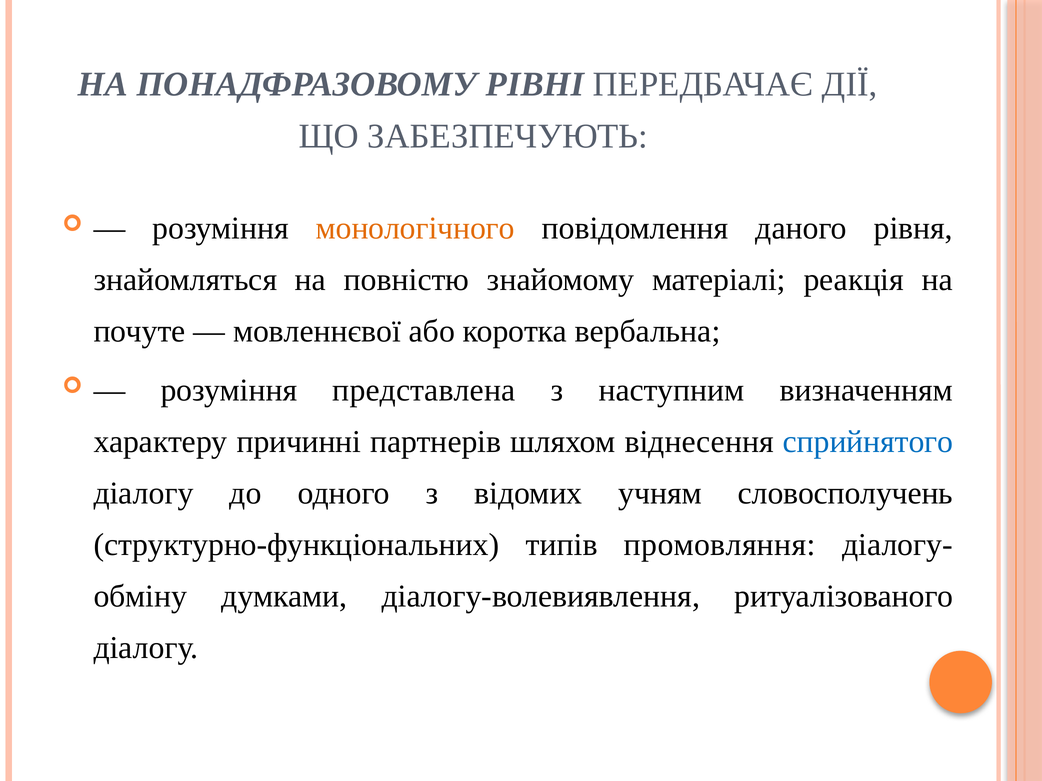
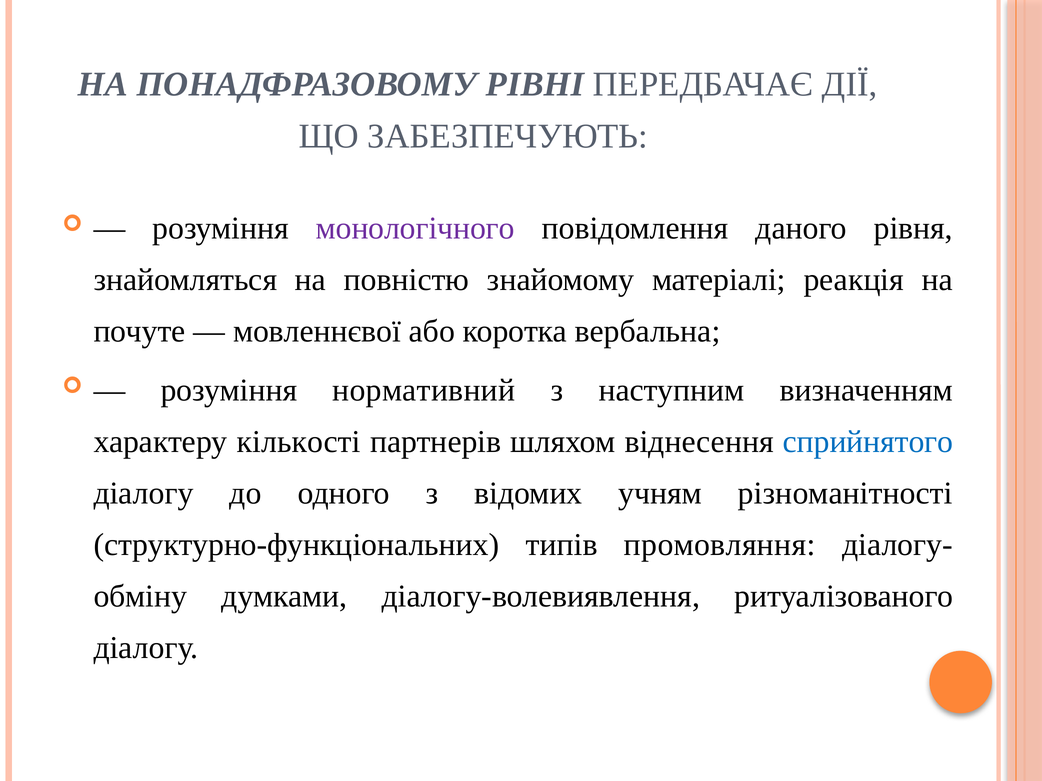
монологічного colour: orange -> purple
представлена: представлена -> нормативний
причинні: причинні -> кількості
словосполучень: словосполучень -> різноманітності
